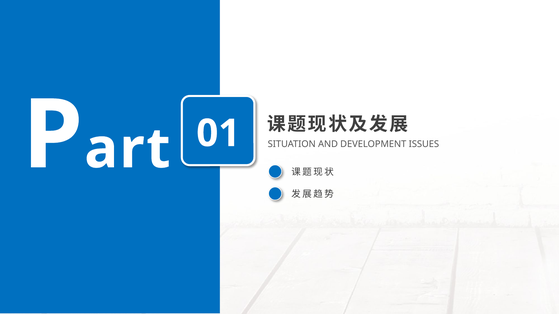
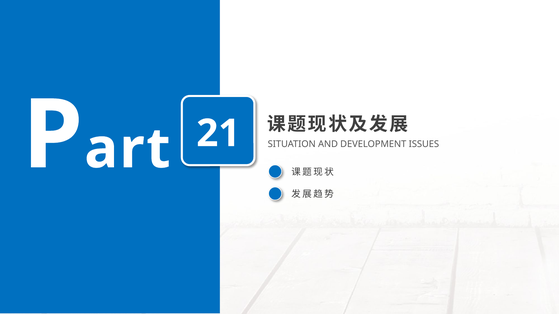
01: 01 -> 21
